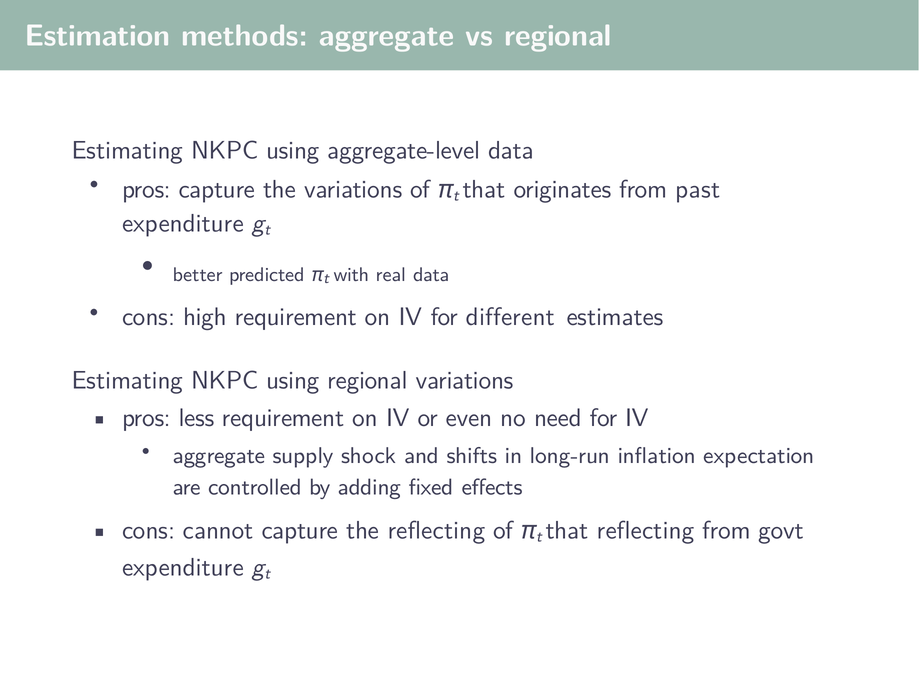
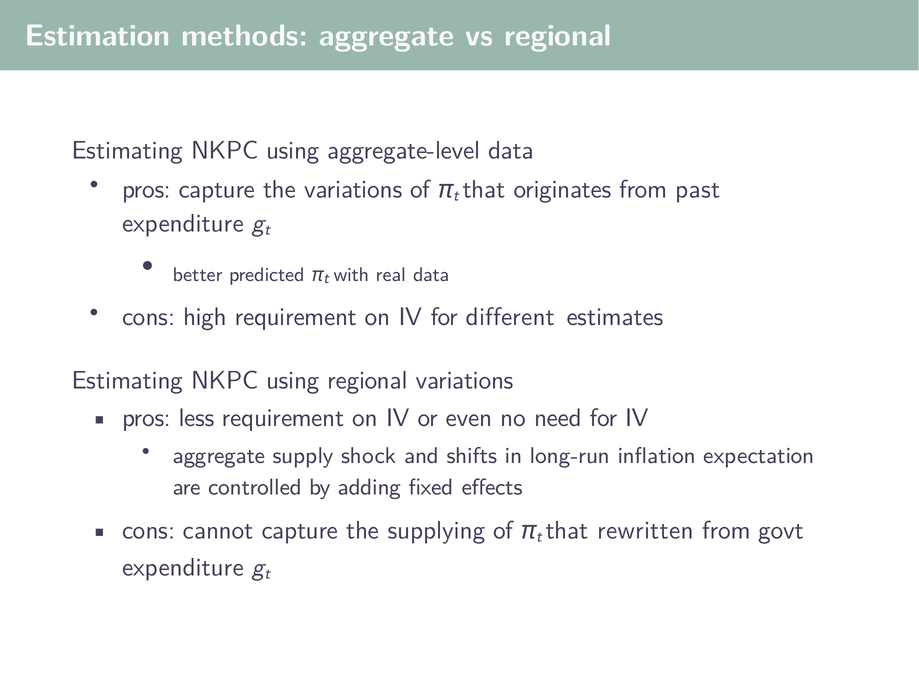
the reflecting: reflecting -> supplying
that reflecting: reflecting -> rewritten
